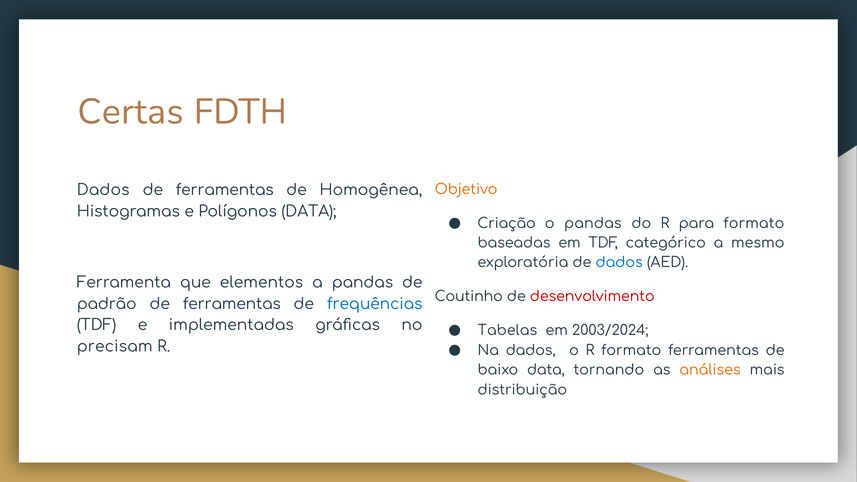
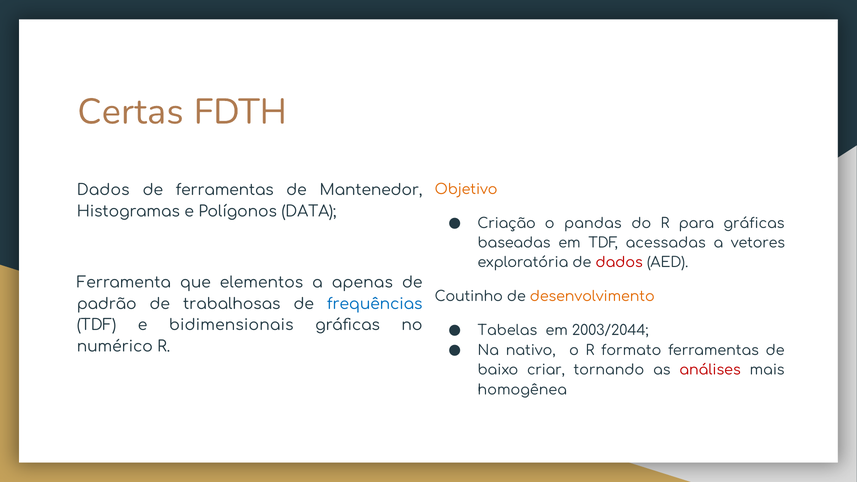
Homogênea: Homogênea -> Mantenedor
para formato: formato -> gráficas
categórico: categórico -> acessadas
mesmo: mesmo -> vetores
dados at (619, 263) colour: blue -> red
a pandas: pandas -> apenas
desenvolvimento colour: red -> orange
ferramentas at (232, 304): ferramentas -> trabalhosas
implementadas: implementadas -> bidimensionais
2003/2024: 2003/2024 -> 2003/2044
precisam: precisam -> numérico
Na dados: dados -> nativo
baixo data: data -> criar
análises colour: orange -> red
distribuição: distribuição -> homogênea
